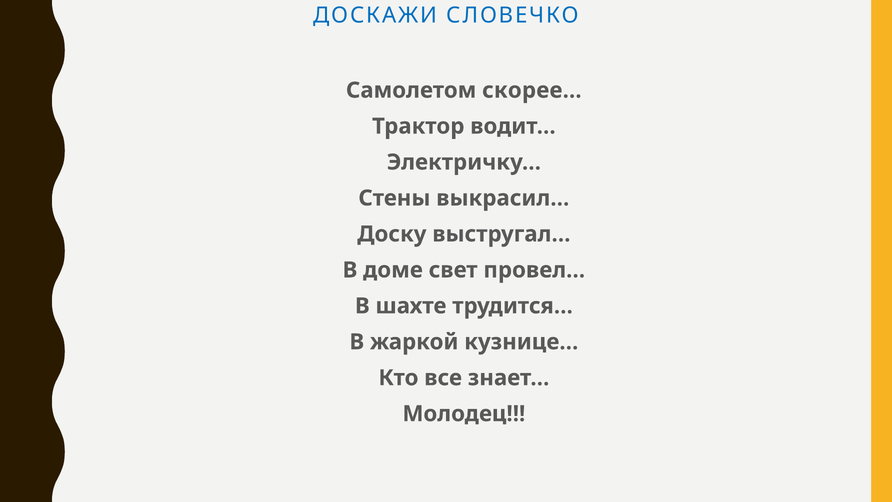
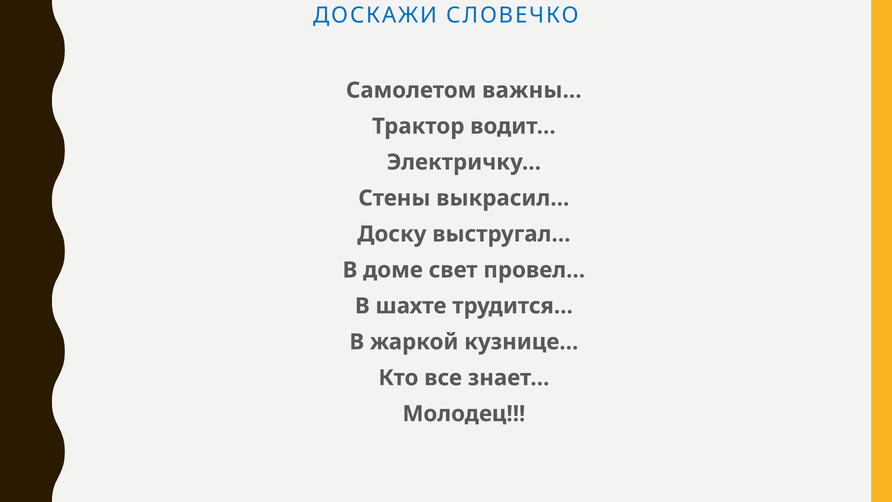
скорее…: скорее… -> важны…
